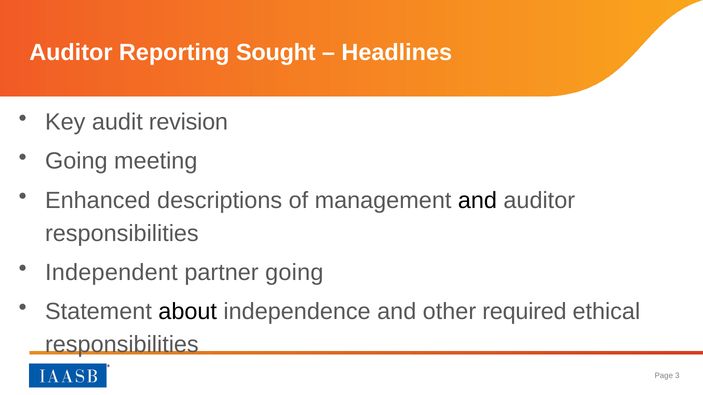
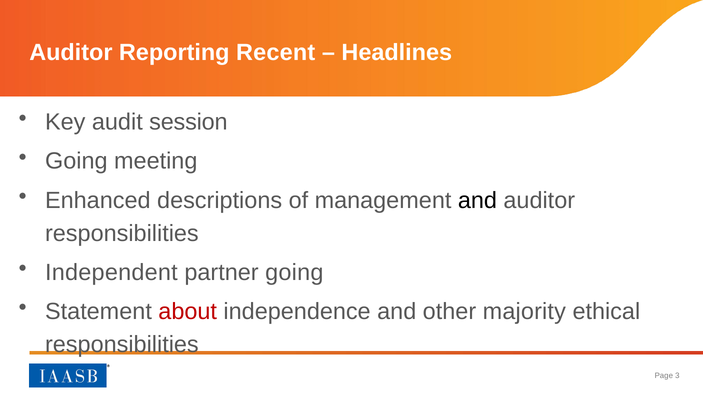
Sought: Sought -> Recent
revision: revision -> session
about colour: black -> red
required: required -> majority
